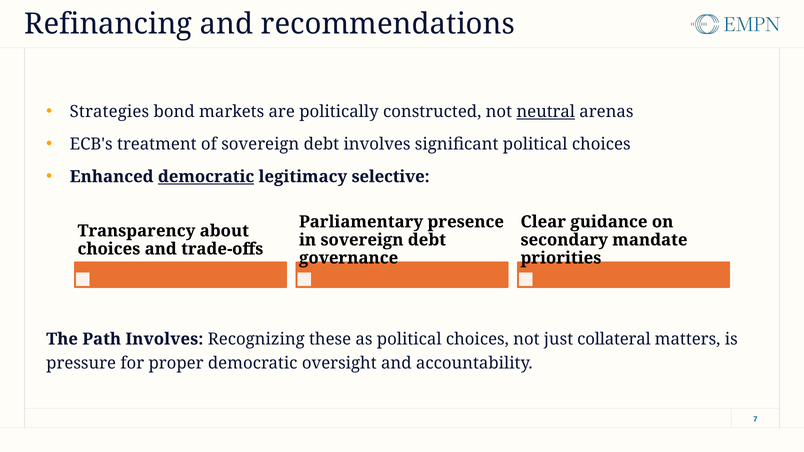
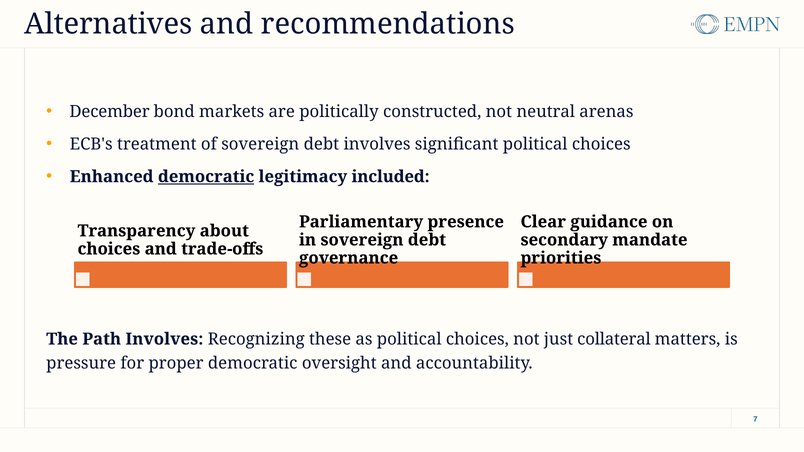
Refinancing: Refinancing -> Alternatives
Strategies: Strategies -> December
neutral underline: present -> none
selective: selective -> included
